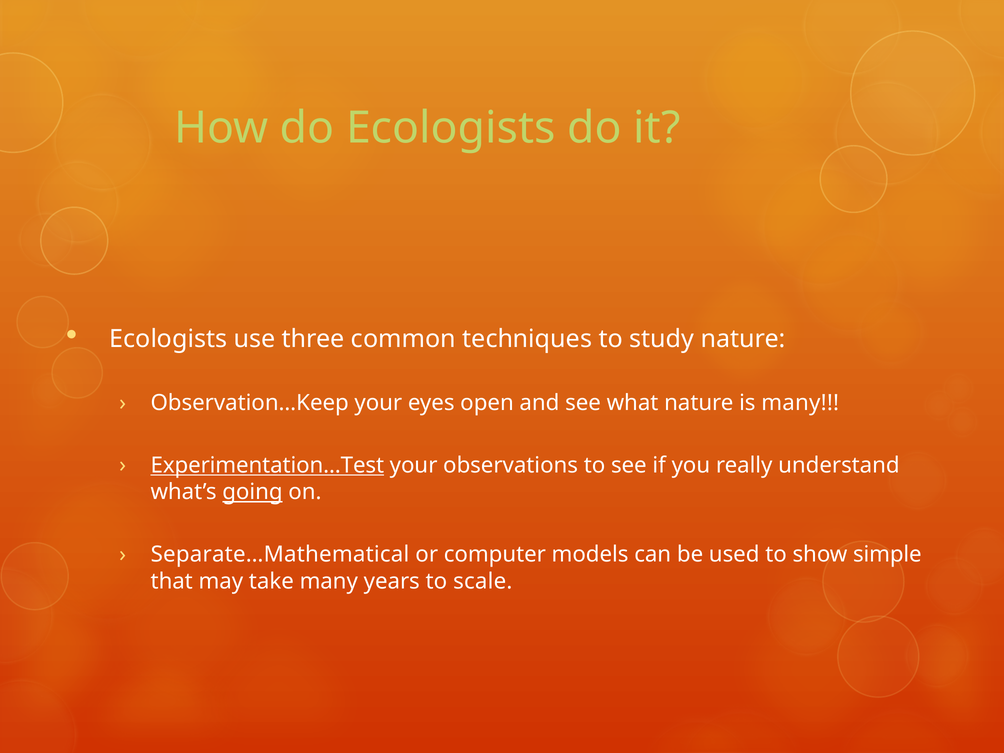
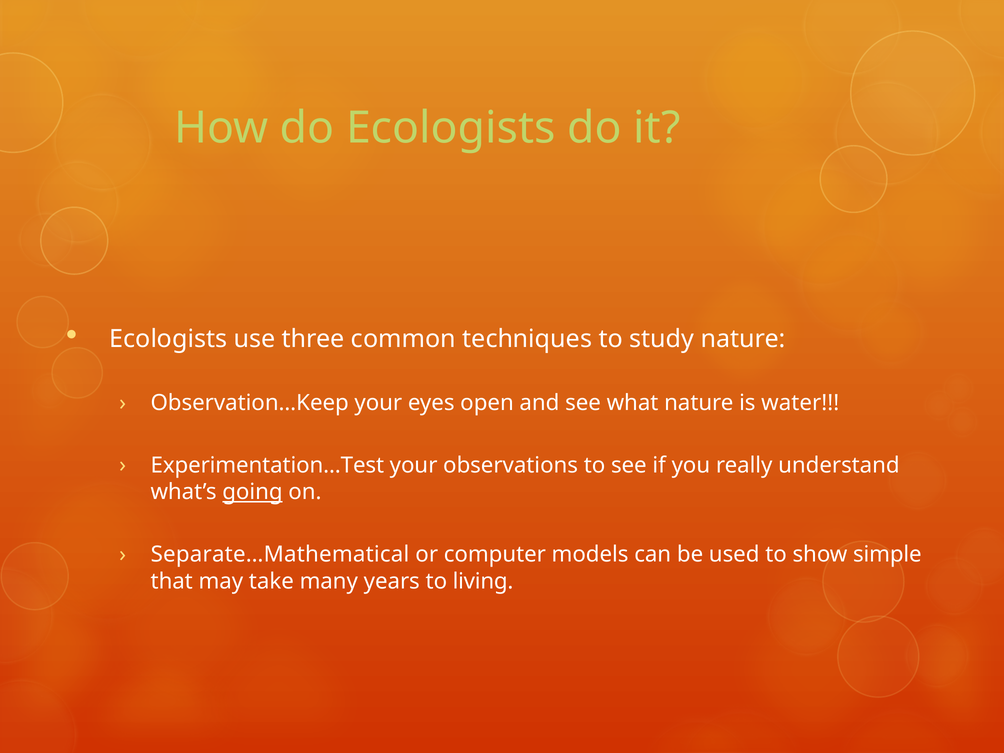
is many: many -> water
Experimentation…Test underline: present -> none
scale: scale -> living
